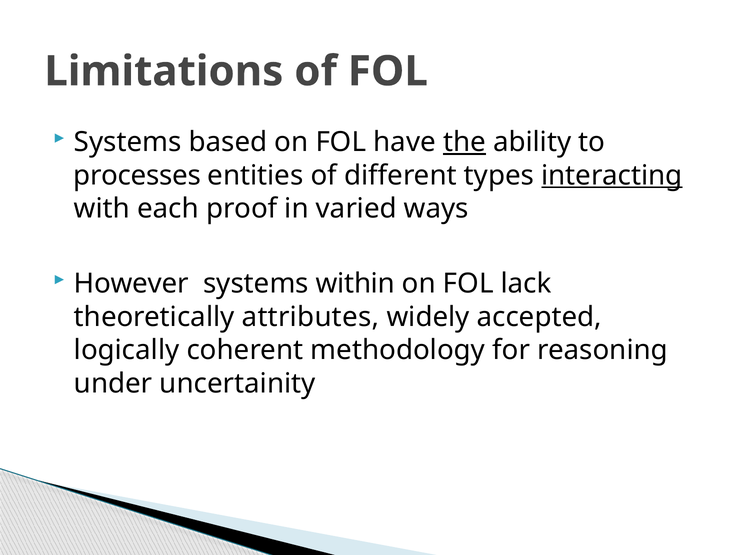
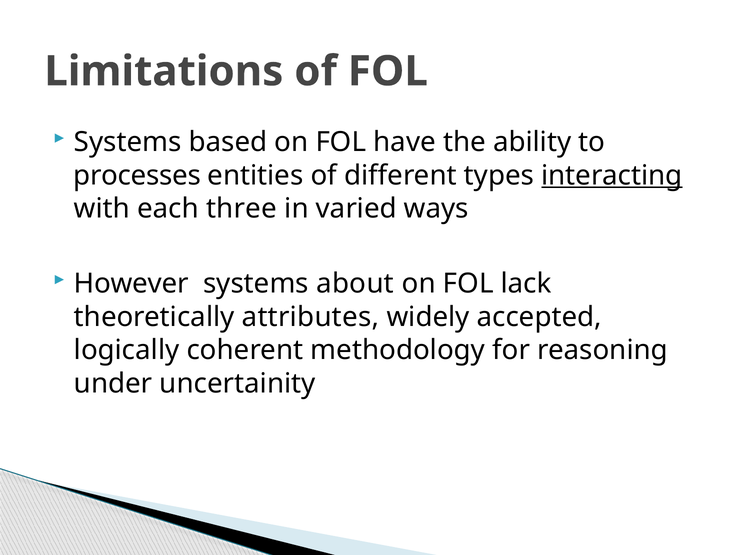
the underline: present -> none
proof: proof -> three
within: within -> about
